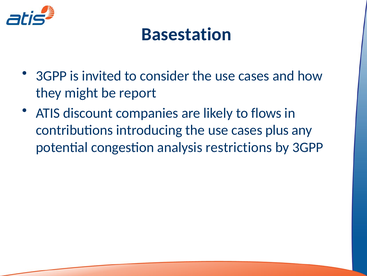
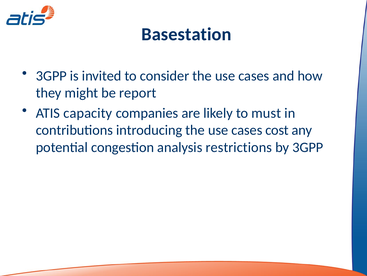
discount: discount -> capacity
flows: flows -> must
plus: plus -> cost
